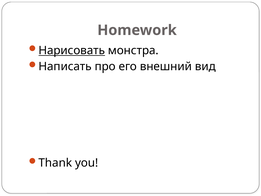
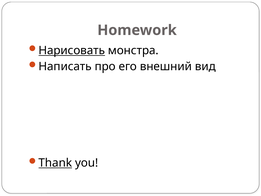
Thank underline: none -> present
